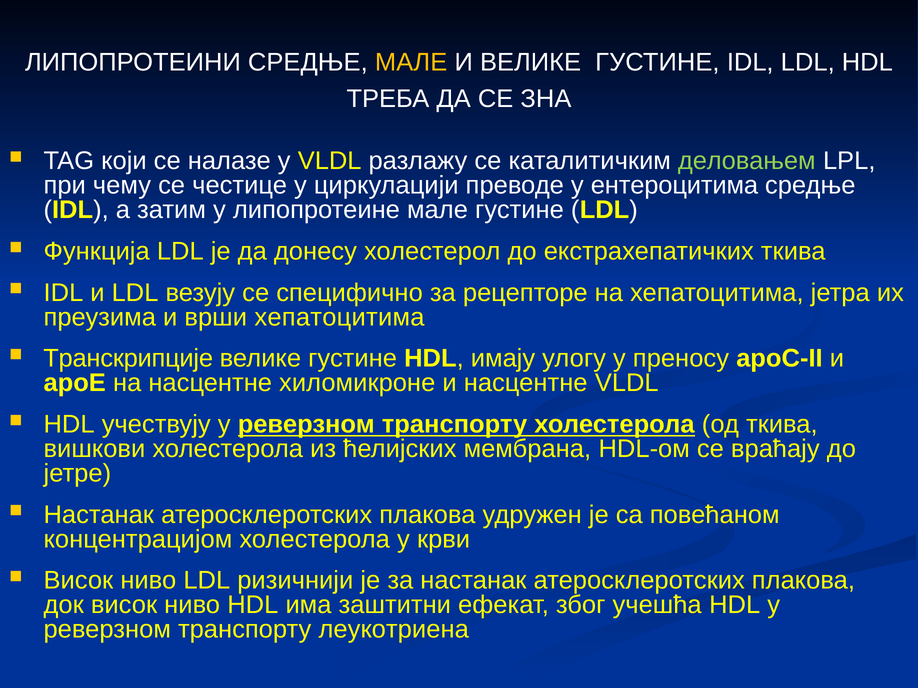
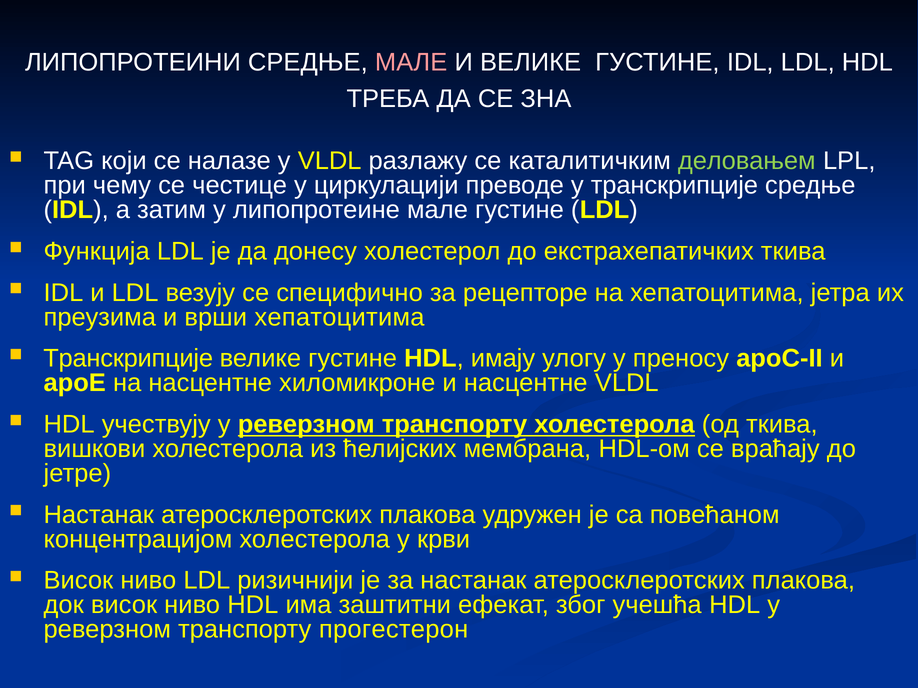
МАЛЕ at (411, 62) colour: yellow -> pink
у ентероцитима: ентероцитима -> транскрипције
леукотриена: леукотриена -> прогестерон
